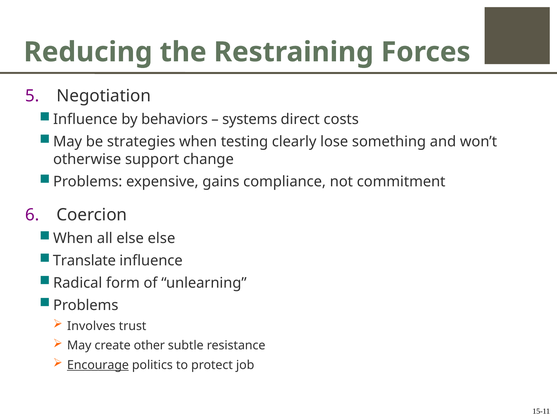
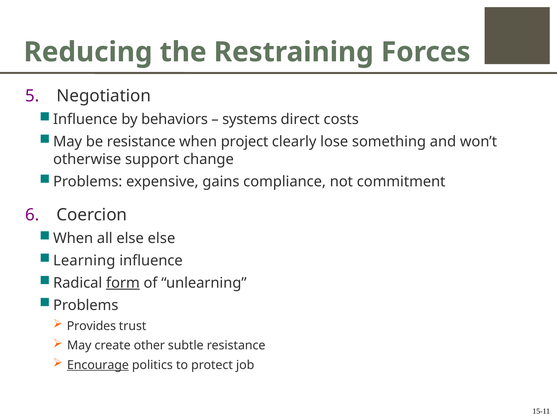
be strategies: strategies -> resistance
testing: testing -> project
Translate: Translate -> Learning
form underline: none -> present
Involves: Involves -> Provides
